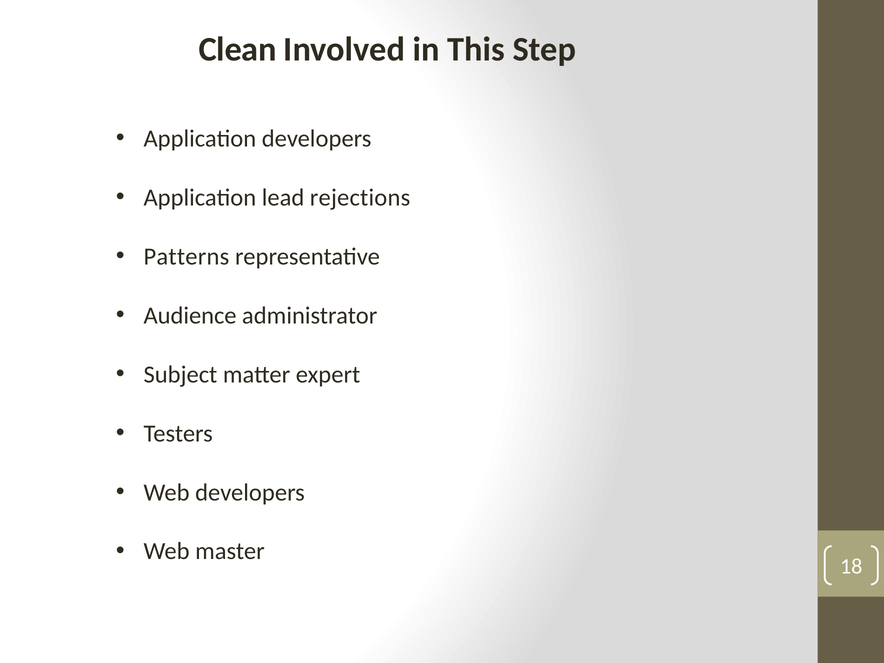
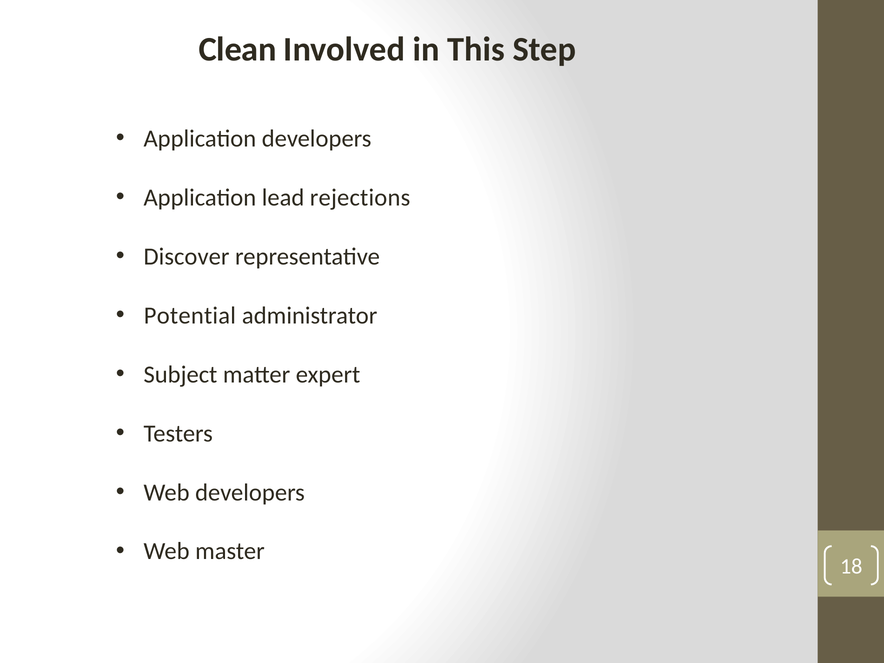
Patterns: Patterns -> Discover
Audience: Audience -> Potential
